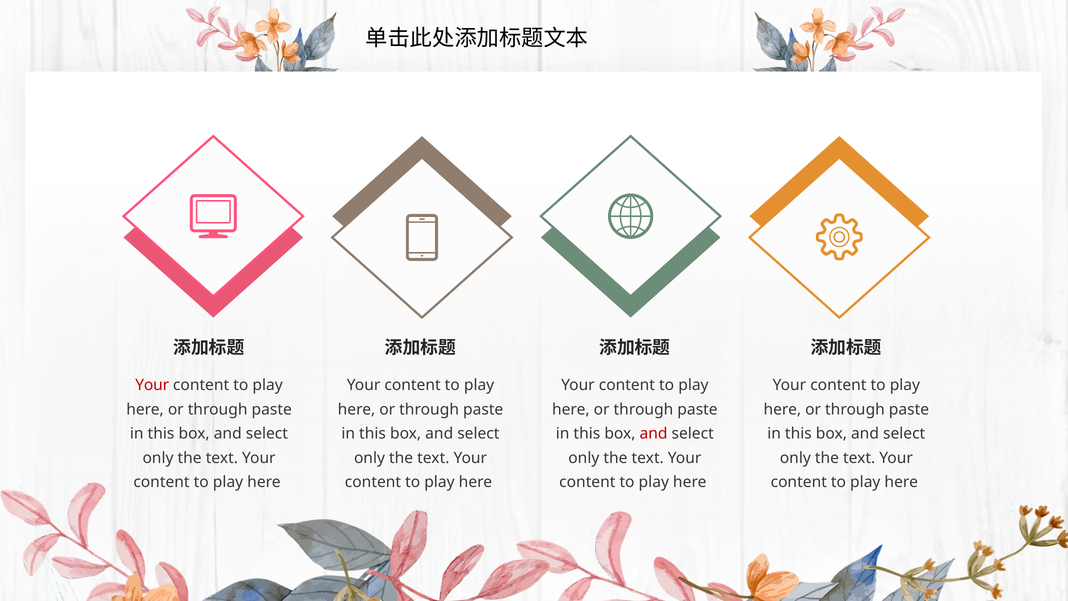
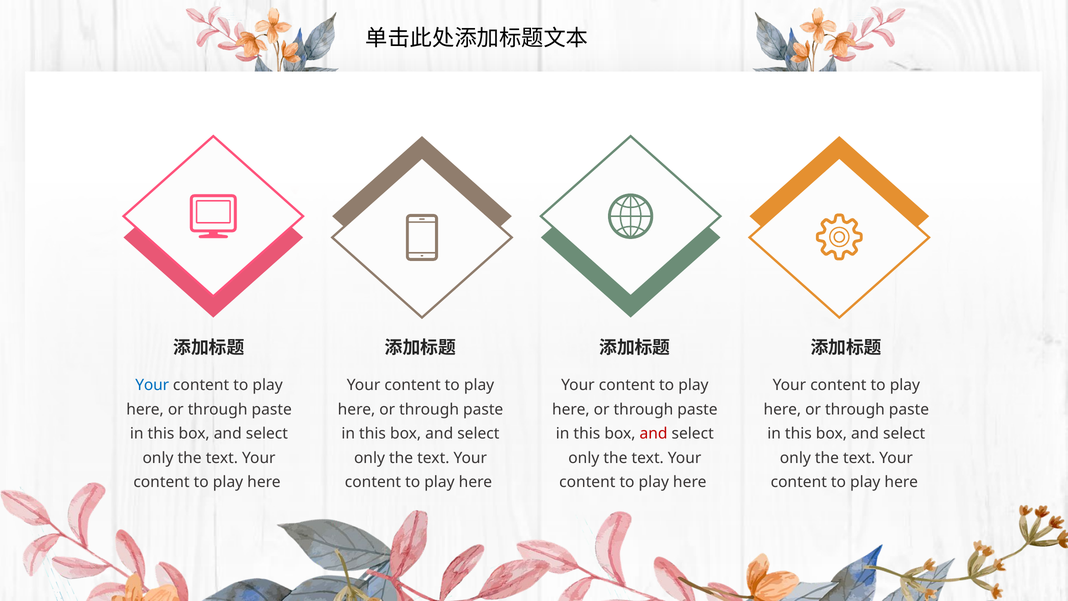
Your at (152, 385) colour: red -> blue
